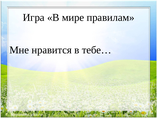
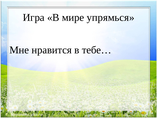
правилам: правилам -> упрямься
